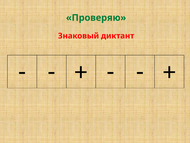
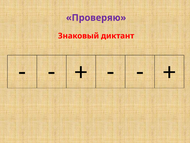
Проверяю colour: green -> purple
